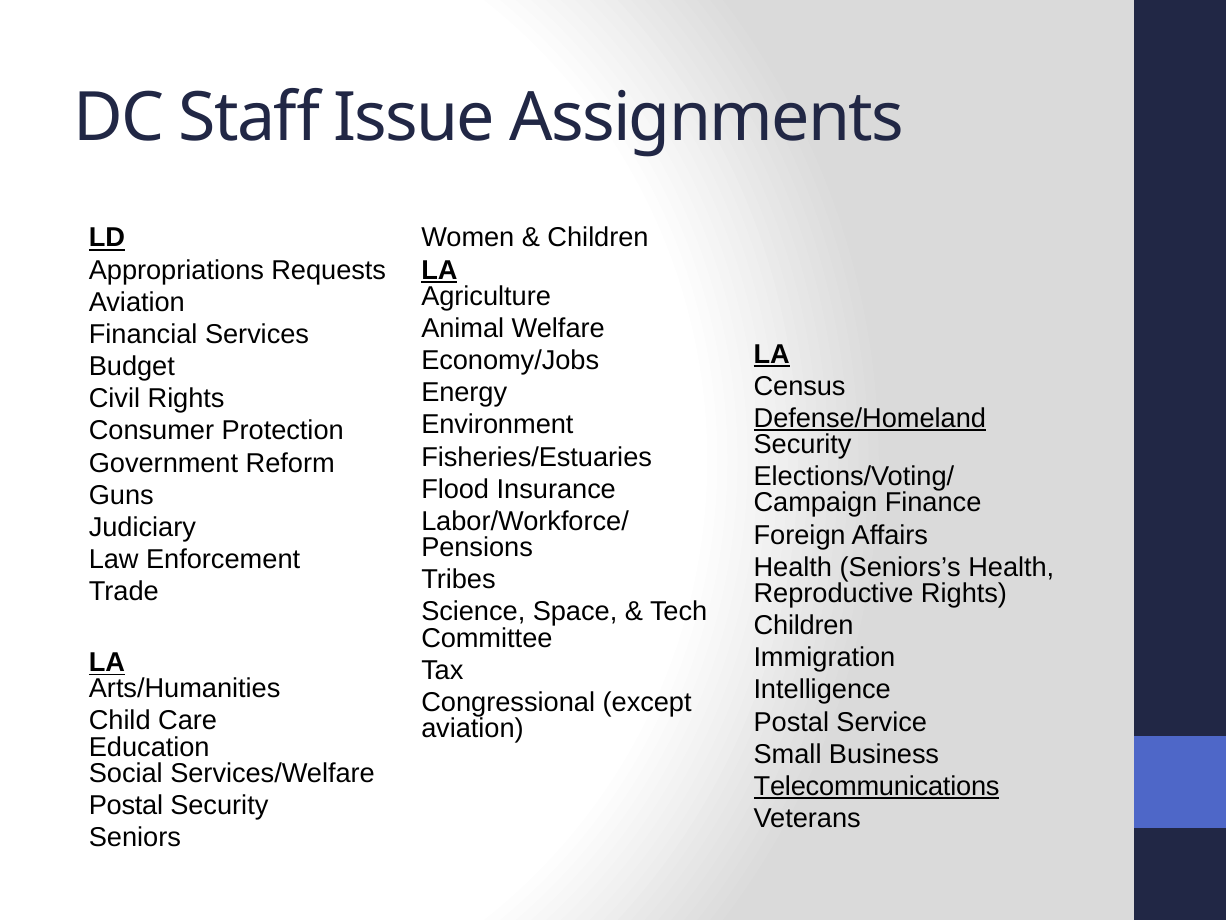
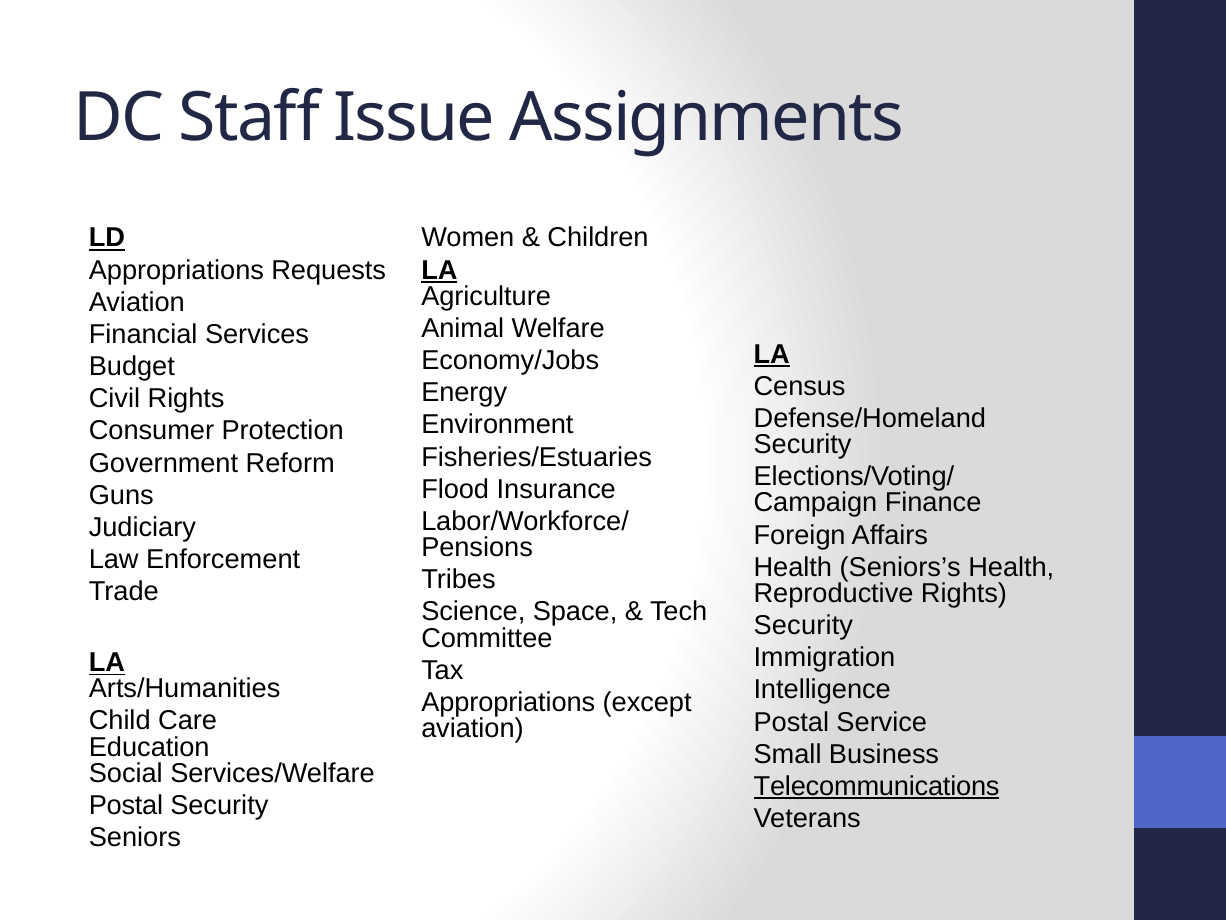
Defense/Homeland underline: present -> none
Children at (804, 625): Children -> Security
Congressional at (508, 702): Congressional -> Appropriations
